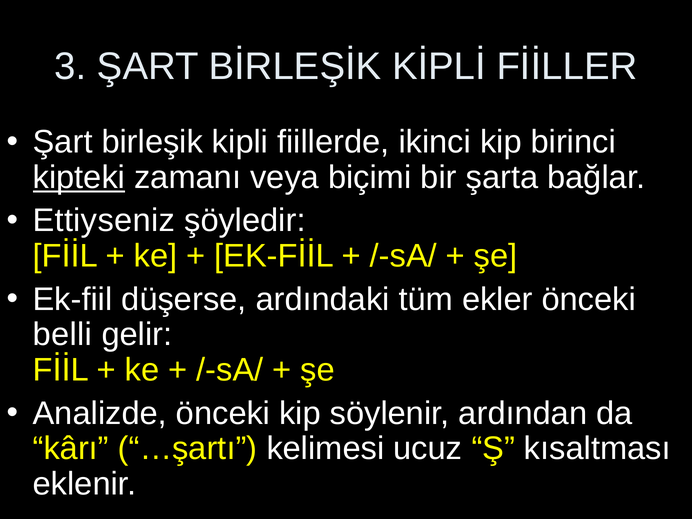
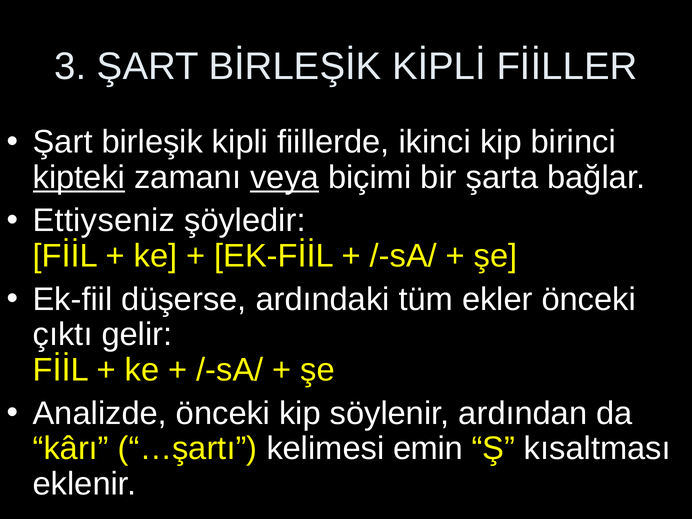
veya underline: none -> present
belli: belli -> çıktı
ucuz: ucuz -> emin
